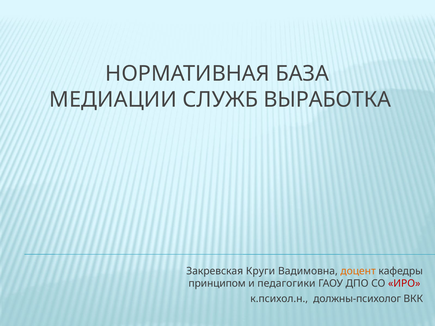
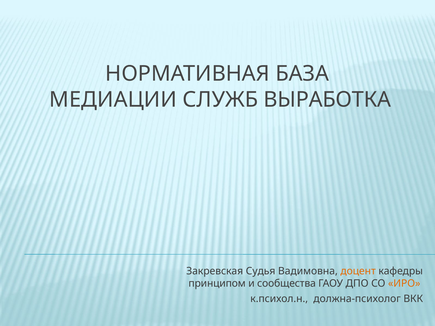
Круги: Круги -> Судья
педагогики: педагогики -> сообщества
ИРО colour: red -> orange
должны-психолог: должны-психолог -> должна-психолог
